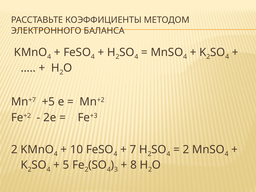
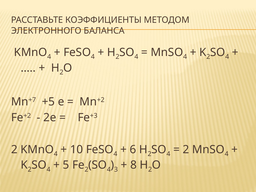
7: 7 -> 6
